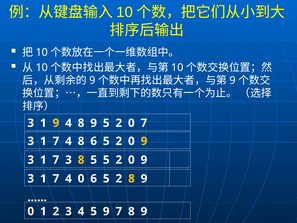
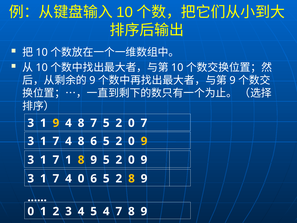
4 8 9: 9 -> 7
1 7 3: 3 -> 1
5 at (94, 160): 5 -> 9
5 9: 9 -> 4
